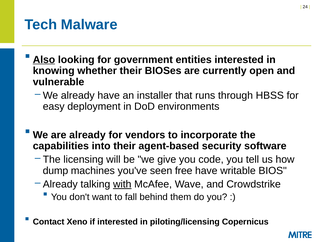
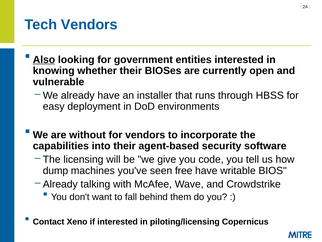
Tech Malware: Malware -> Vendors
are already: already -> without
with underline: present -> none
